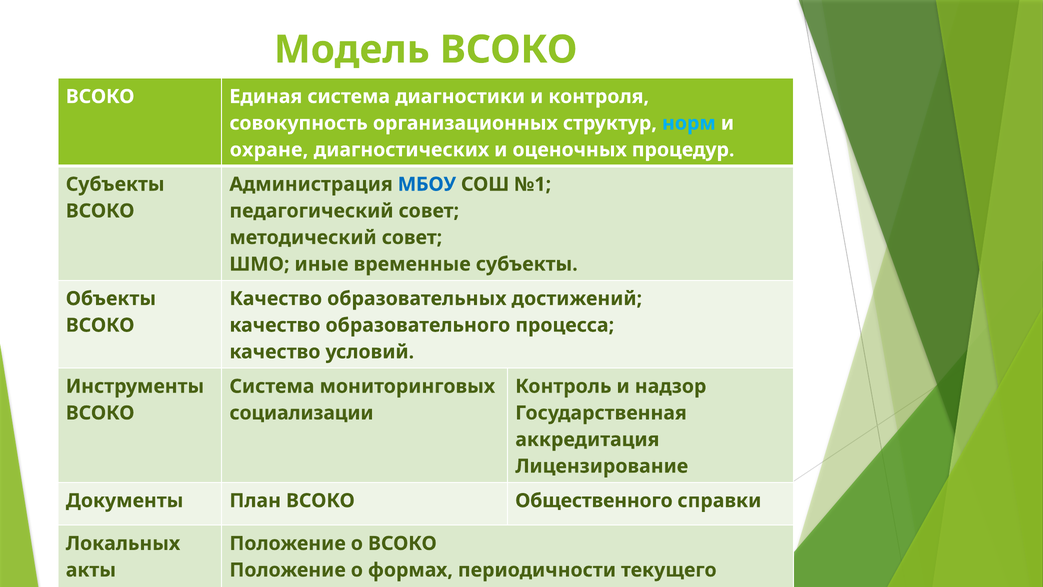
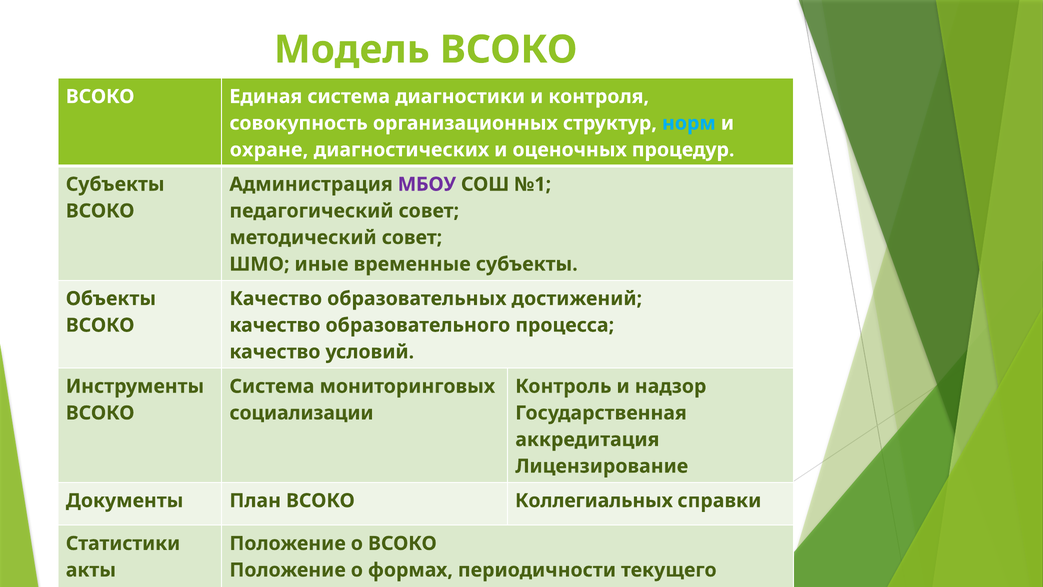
МБОУ colour: blue -> purple
Общественного: Общественного -> Коллегиальных
Локальных: Локальных -> Статистики
